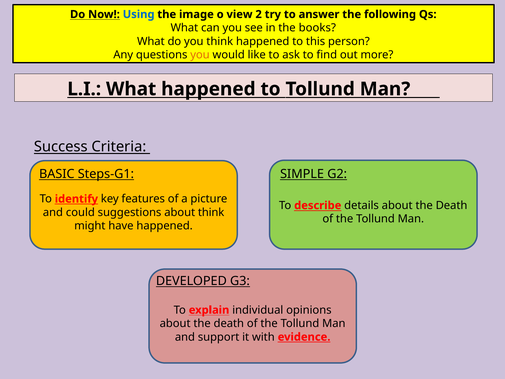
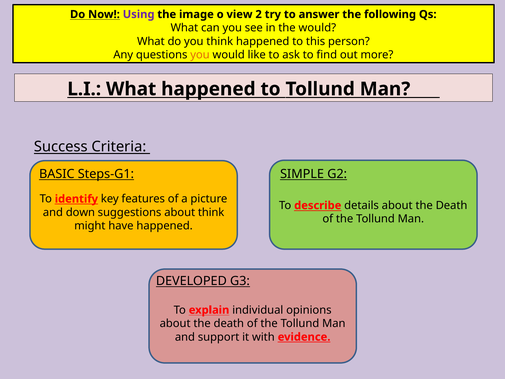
Using colour: blue -> purple
the books: books -> would
could: could -> down
